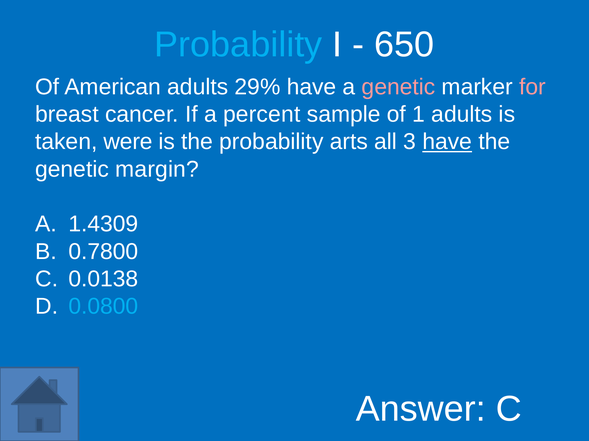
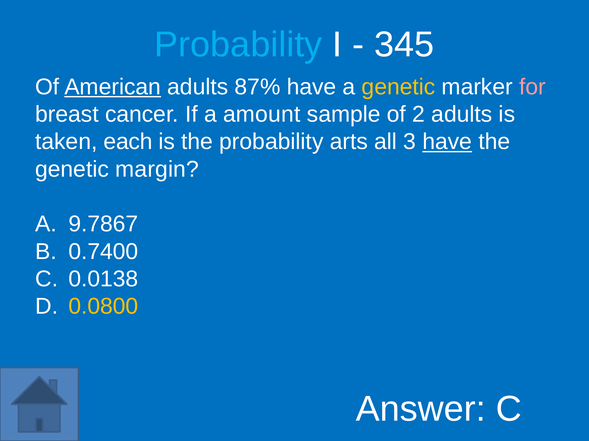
650: 650 -> 345
American underline: none -> present
29%: 29% -> 87%
genetic at (399, 87) colour: pink -> yellow
percent: percent -> amount
1: 1 -> 2
were: were -> each
1.4309: 1.4309 -> 9.7867
0.7800: 0.7800 -> 0.7400
0.0800 colour: light blue -> yellow
